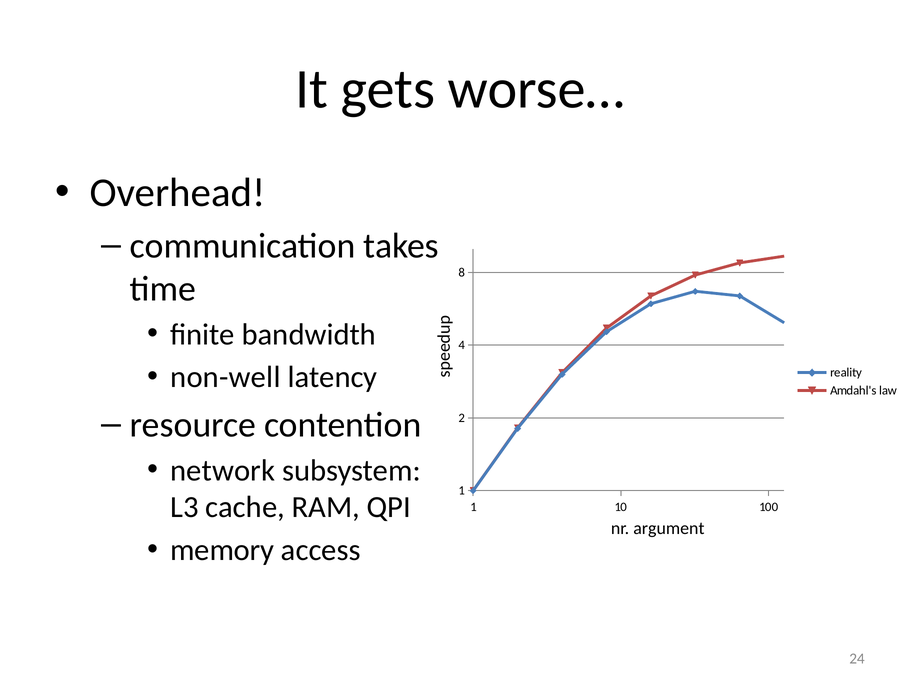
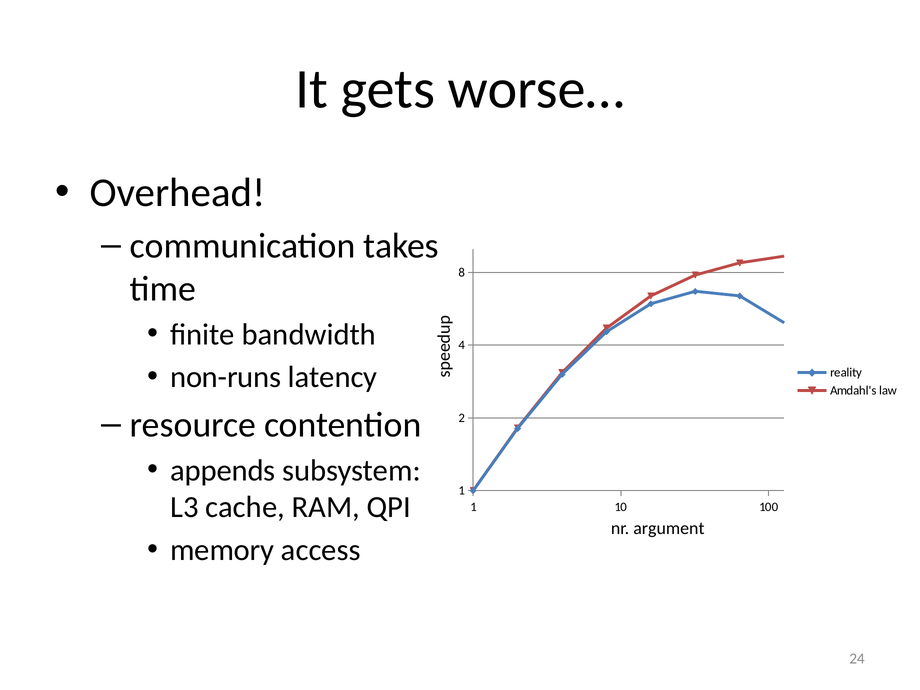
non-well: non-well -> non-runs
network: network -> appends
